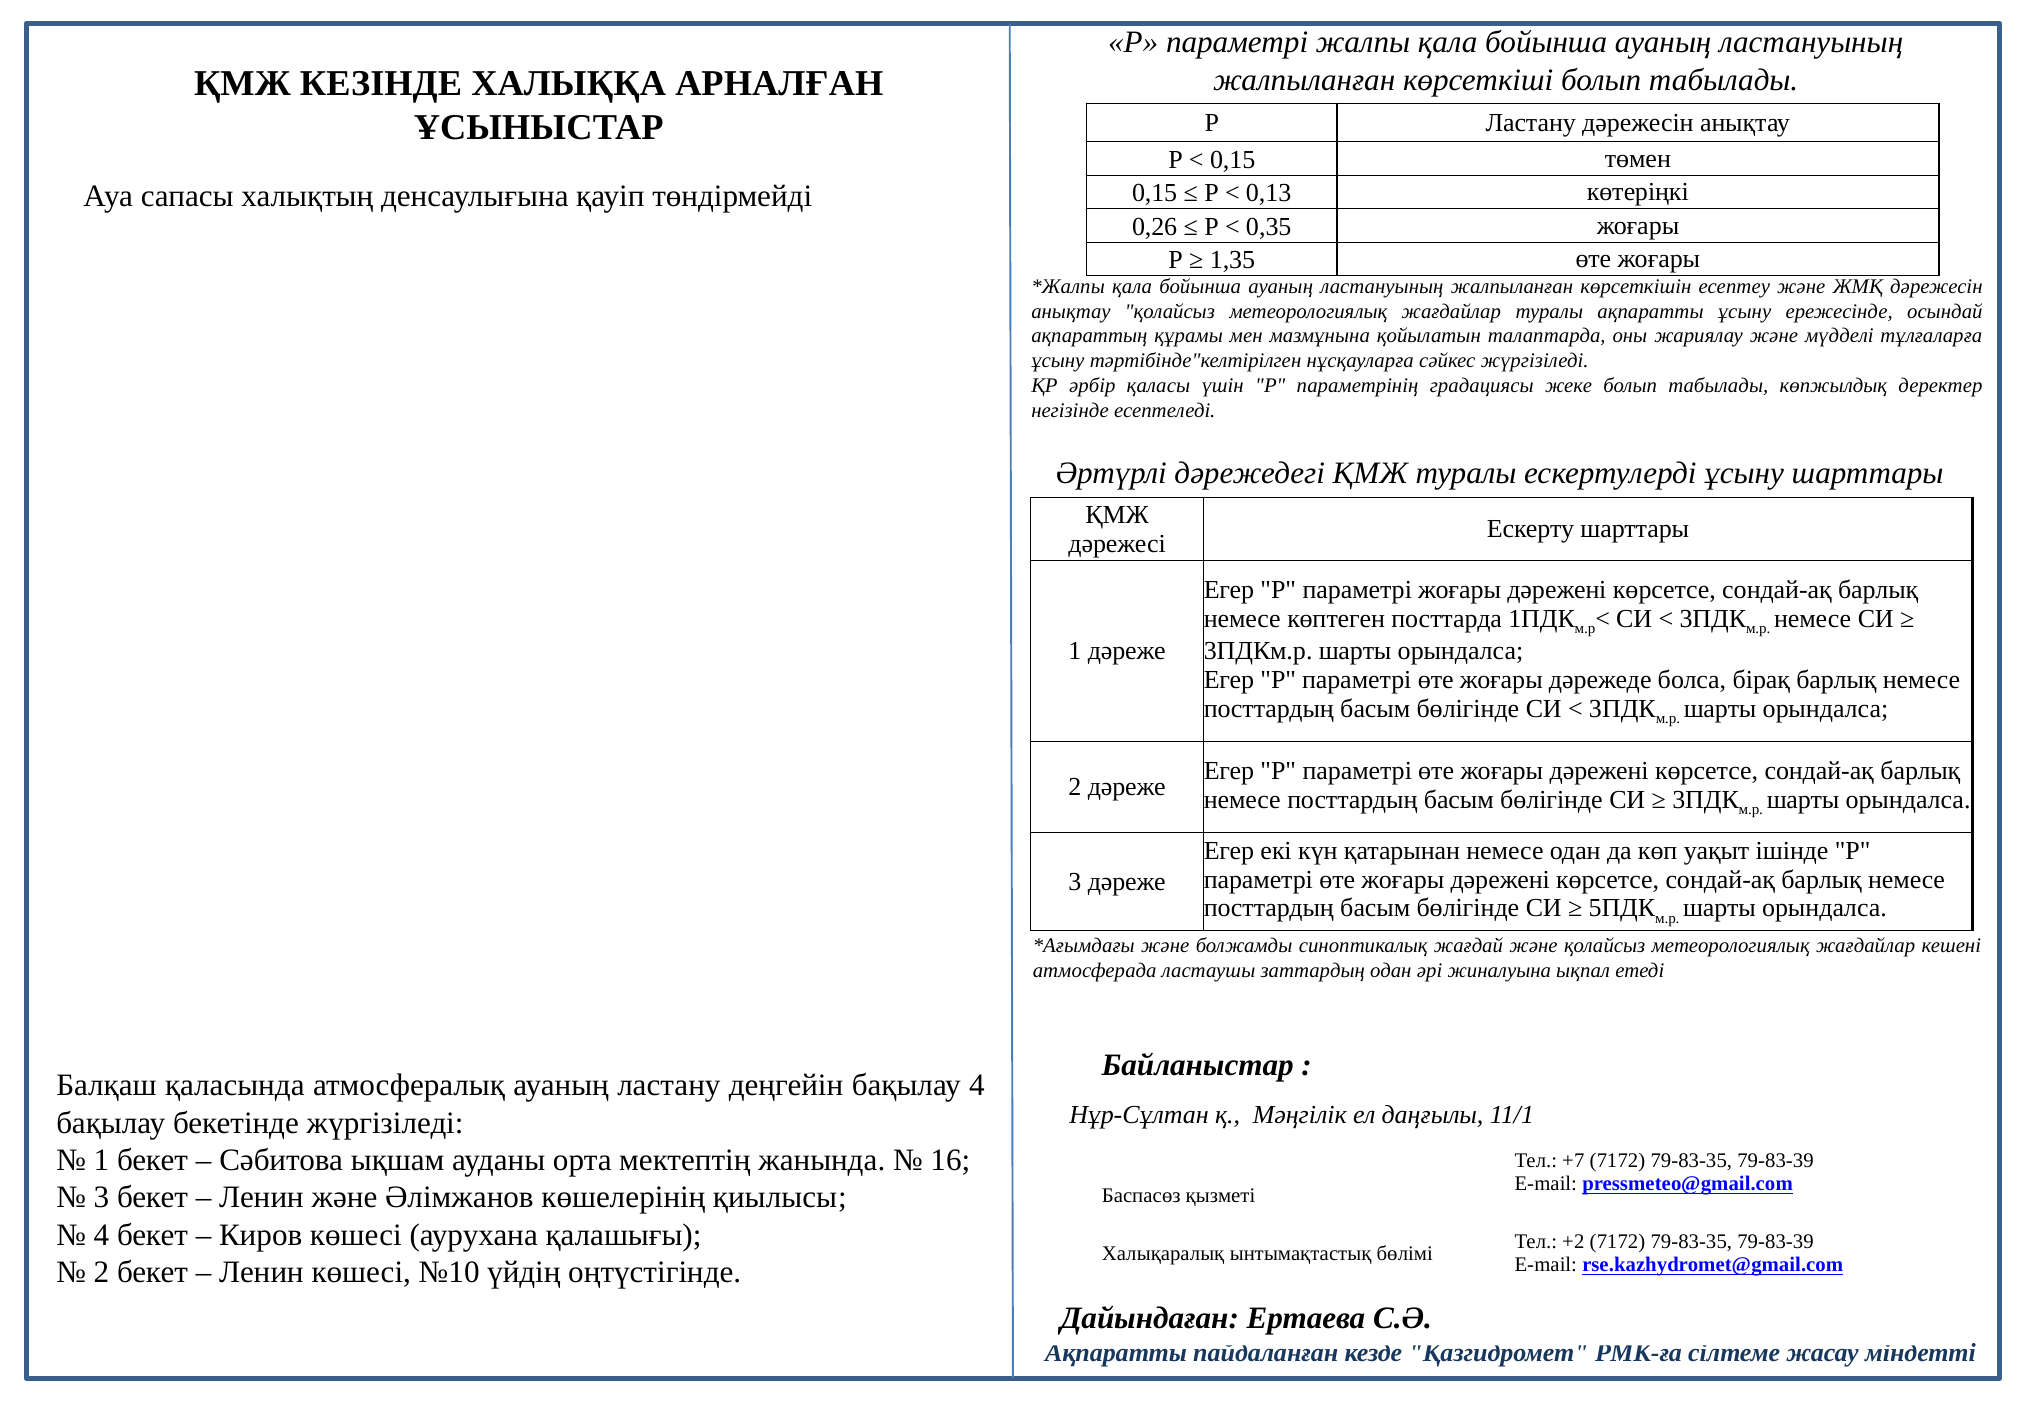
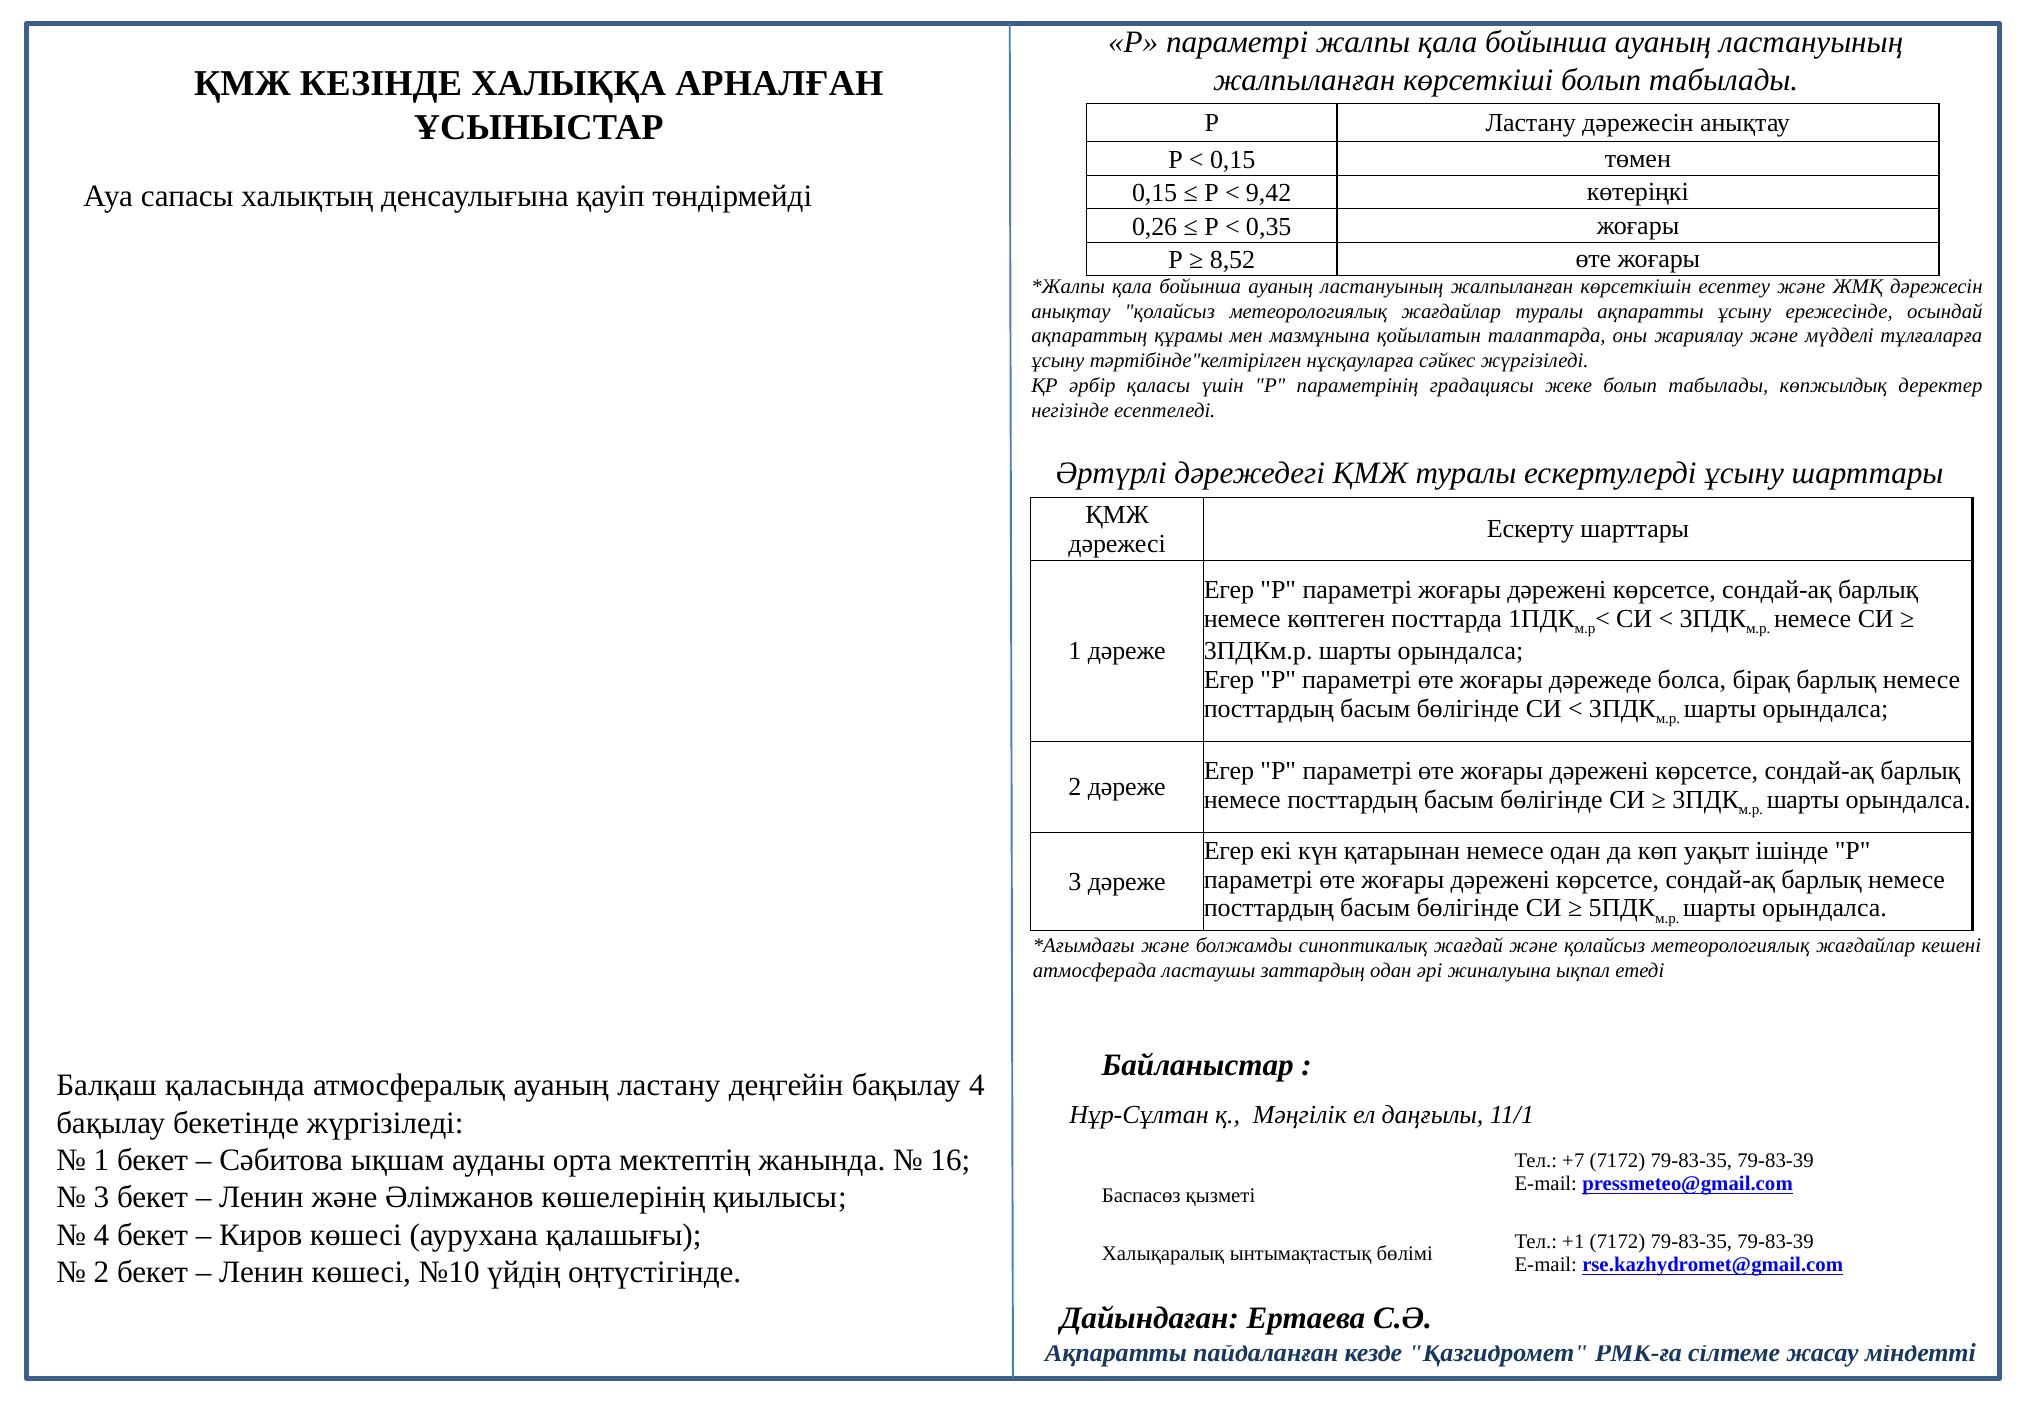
0,13: 0,13 -> 9,42
1,35: 1,35 -> 8,52
+2: +2 -> +1
